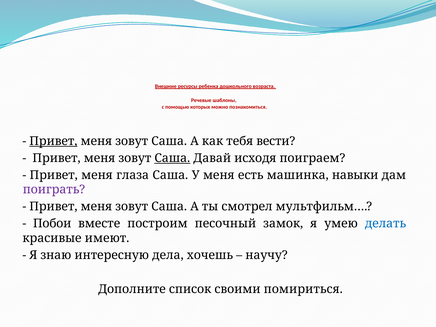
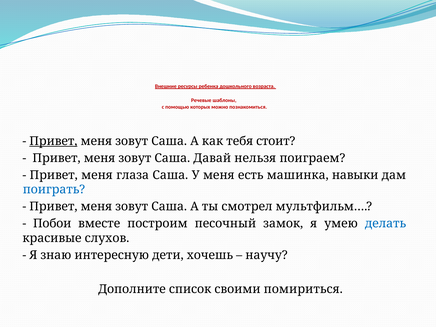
вести: вести -> стоит
Саша at (172, 158) underline: present -> none
исходя: исходя -> нельзя
поиграть colour: purple -> blue
имеют: имеют -> слухов
дела: дела -> дети
